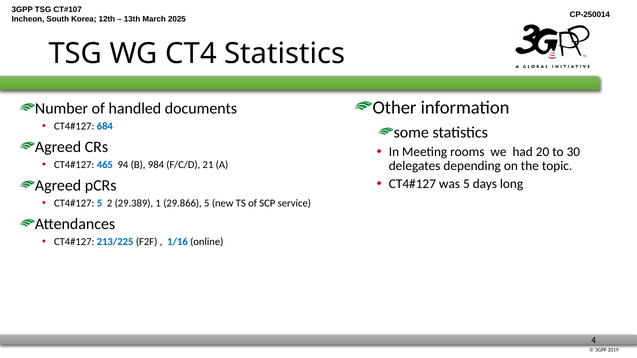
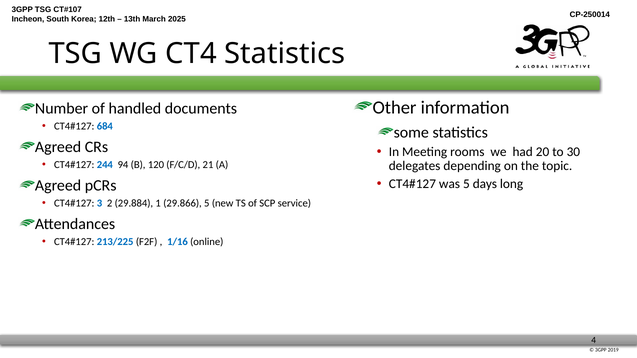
465: 465 -> 244
984: 984 -> 120
5 at (99, 203): 5 -> 3
29.389: 29.389 -> 29.884
